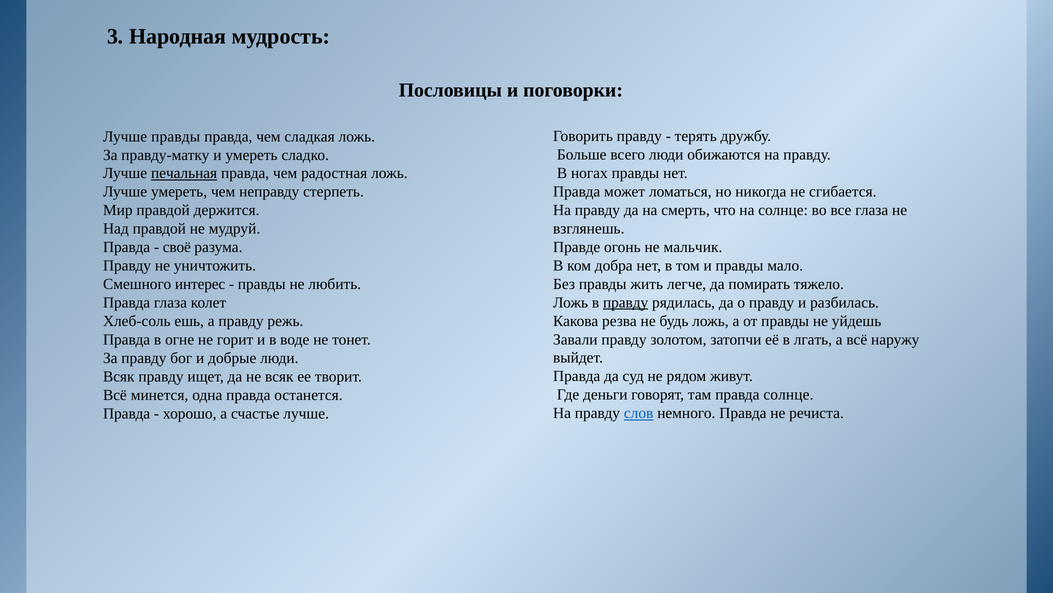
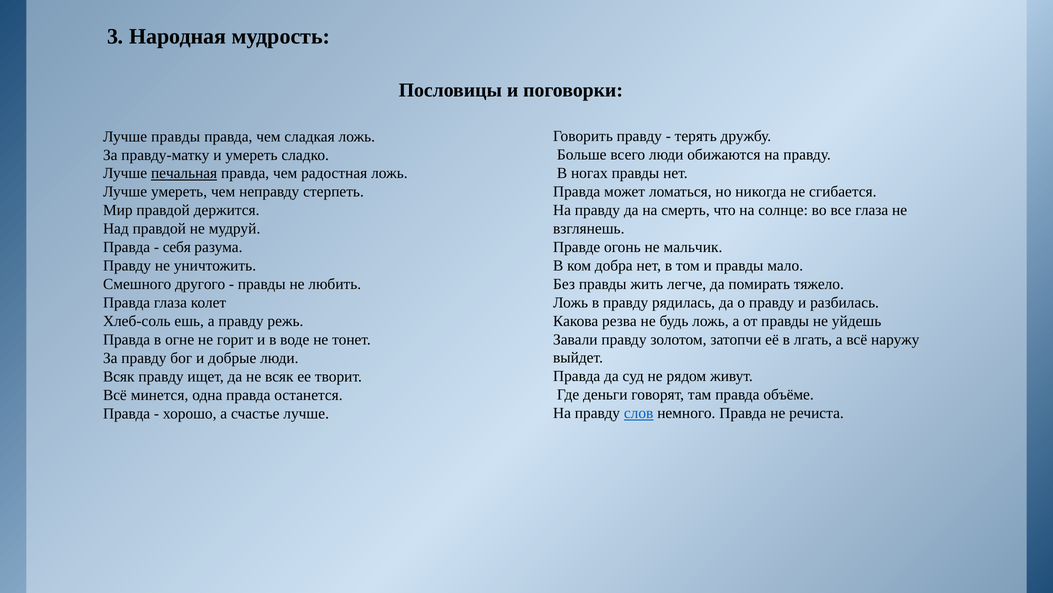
своё: своё -> себя
интерес: интерес -> другого
правду at (626, 302) underline: present -> none
правда солнце: солнце -> объёме
